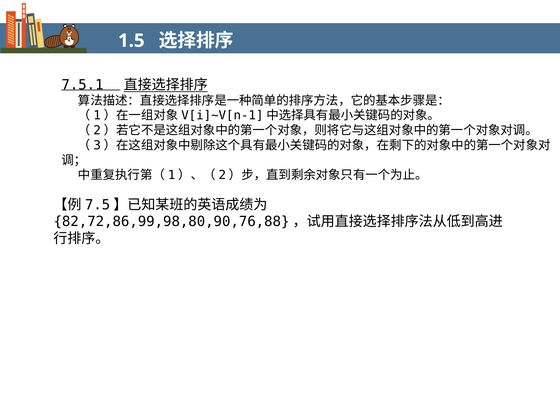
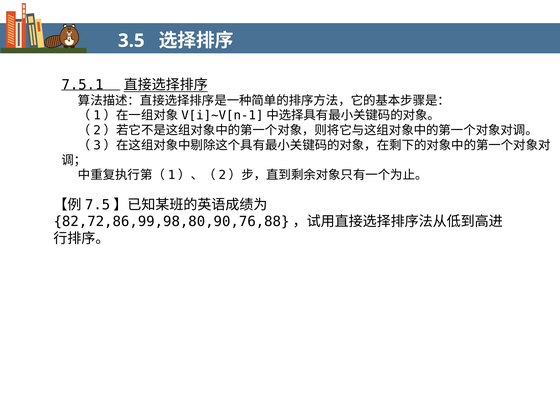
1.5: 1.5 -> 3.5
